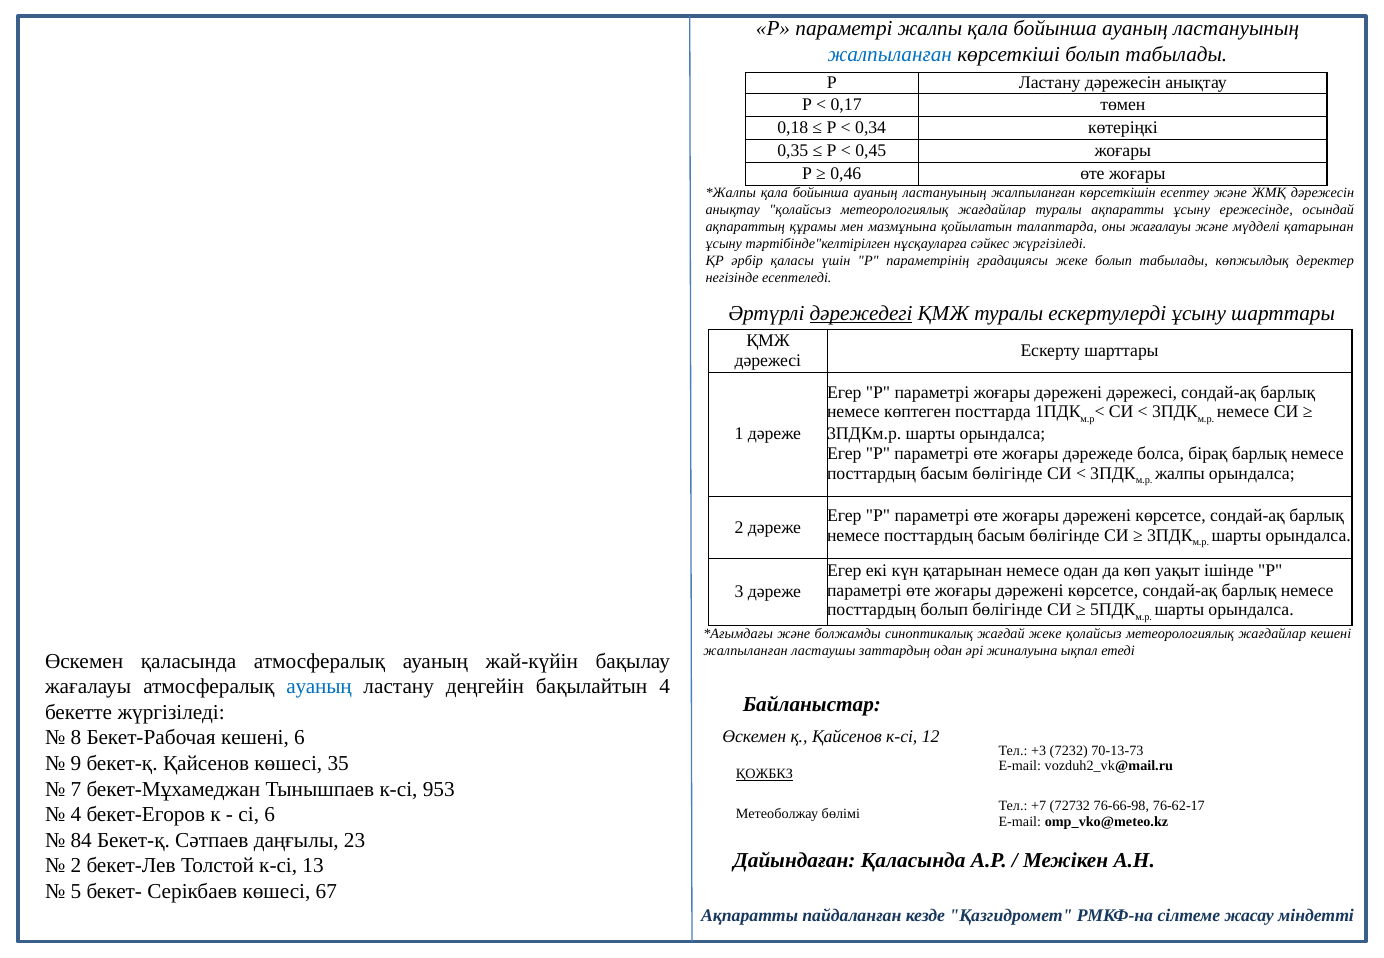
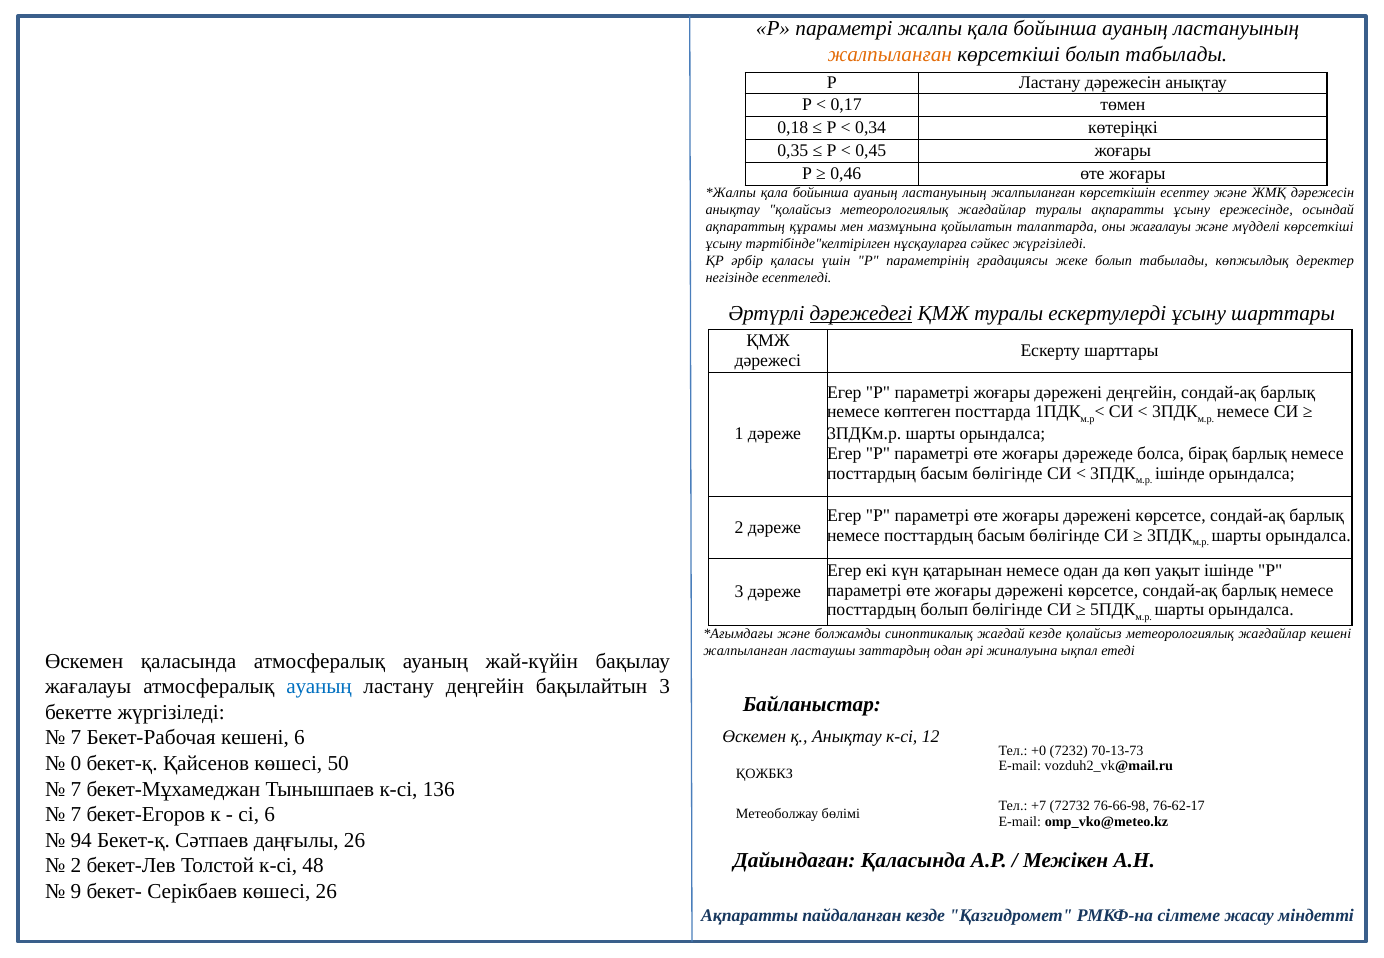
жалпыланған at (890, 54) colour: blue -> orange
мүдделі қатарынан: қатарынан -> көрсеткіші
дәрежені дәрежесі: дәрежесі -> деңгейін
жалпы at (1180, 473): жалпы -> ішінде
жағдай жеке: жеке -> кезде
бақылайтын 4: 4 -> 3
қ Қайсенов: Қайсенов -> Анықтау
8 at (76, 738): 8 -> 7
+3: +3 -> +0
9: 9 -> 0
35: 35 -> 50
ҚОЖБКЗ underline: present -> none
953: 953 -> 136
4 at (76, 815): 4 -> 7
84: 84 -> 94
даңғылы 23: 23 -> 26
13: 13 -> 48
5: 5 -> 9
көшесі 67: 67 -> 26
